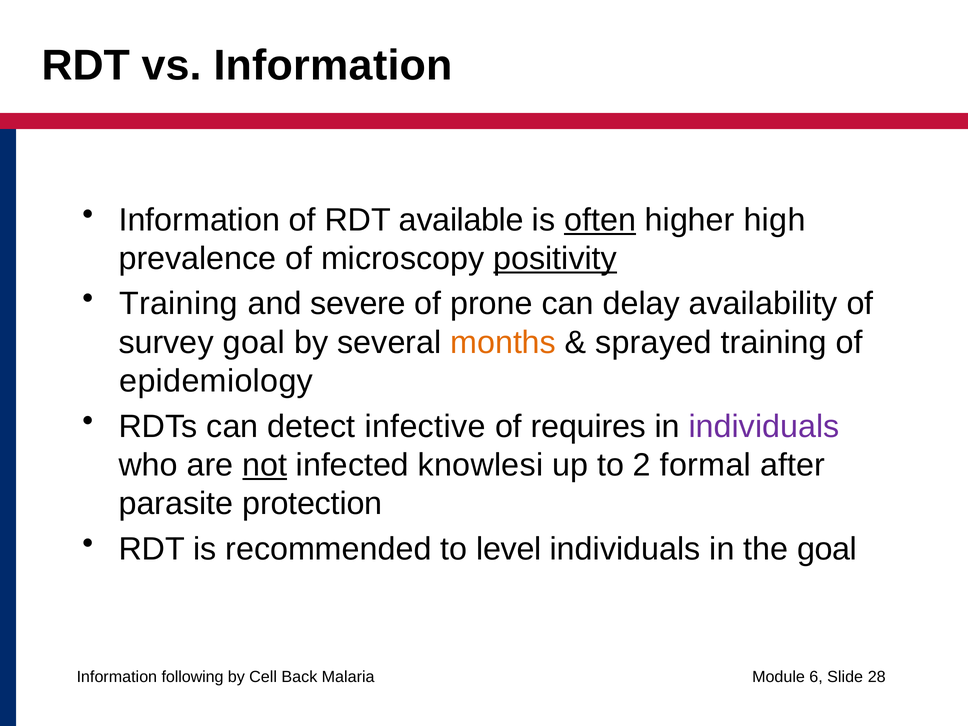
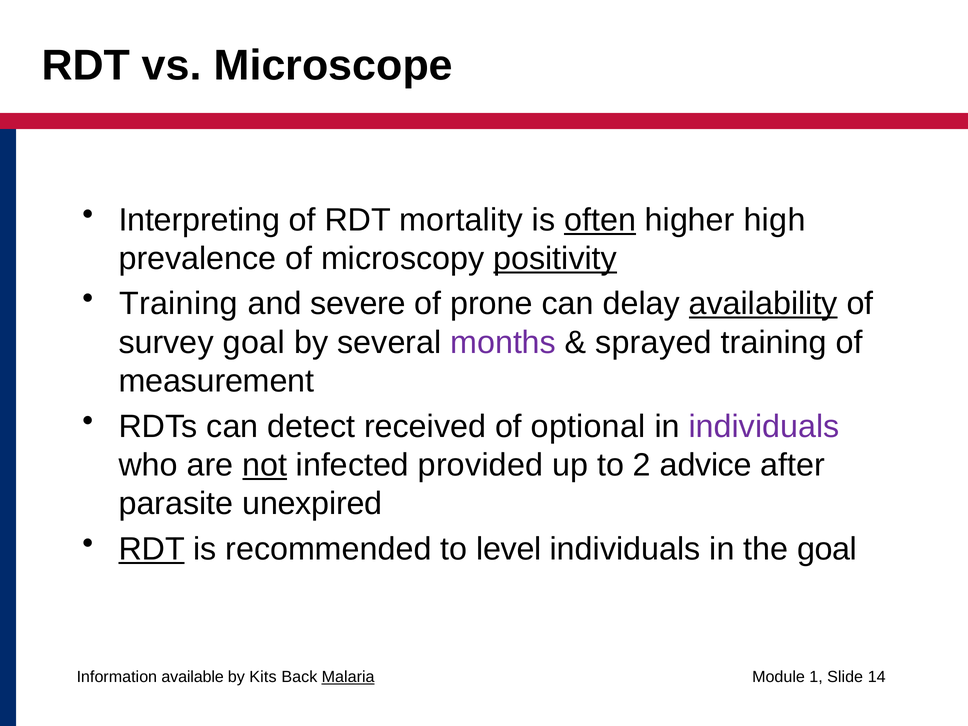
vs Information: Information -> Microscope
Information at (199, 220): Information -> Interpreting
available: available -> mortality
availability underline: none -> present
months colour: orange -> purple
epidemiology: epidemiology -> measurement
infective: infective -> received
requires: requires -> optional
knowlesi: knowlesi -> provided
formal: formal -> advice
protection: protection -> unexpired
RDT at (152, 549) underline: none -> present
following: following -> available
Cell: Cell -> Kits
Malaria underline: none -> present
6: 6 -> 1
28: 28 -> 14
